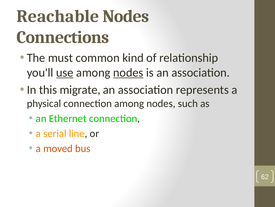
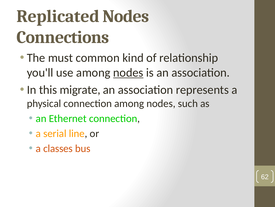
Reachable: Reachable -> Replicated
use underline: present -> none
moved: moved -> classes
